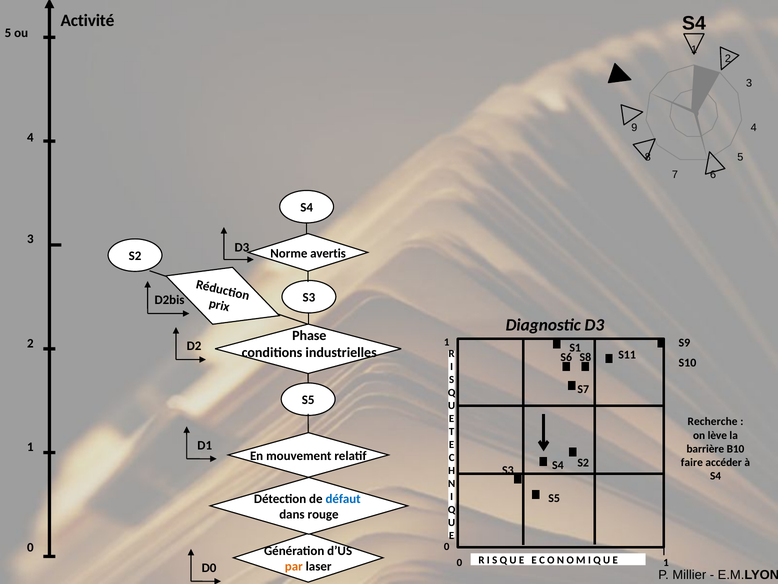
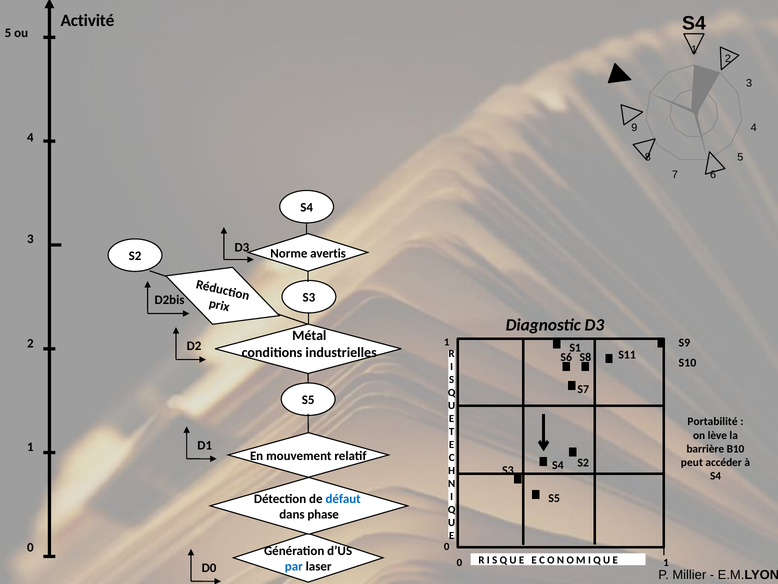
Phase: Phase -> Métal
Recherche: Recherche -> Portabilité
faire: faire -> peut
rouge: rouge -> phase
par colour: orange -> blue
